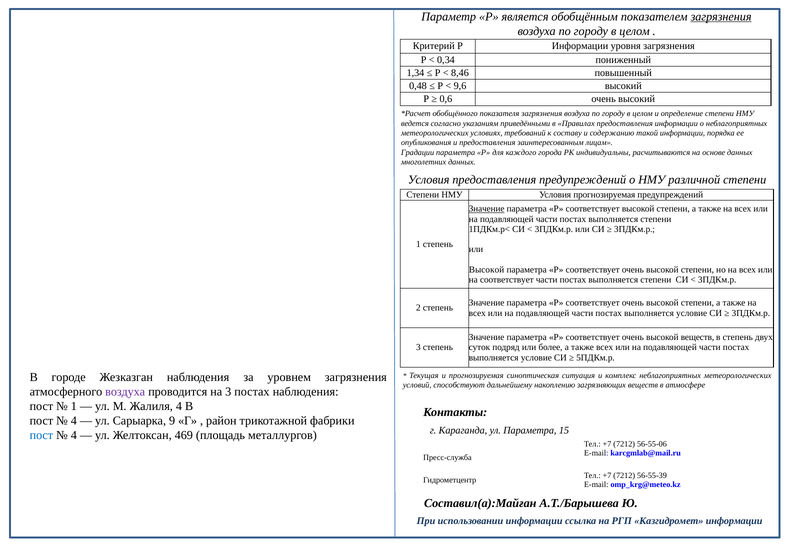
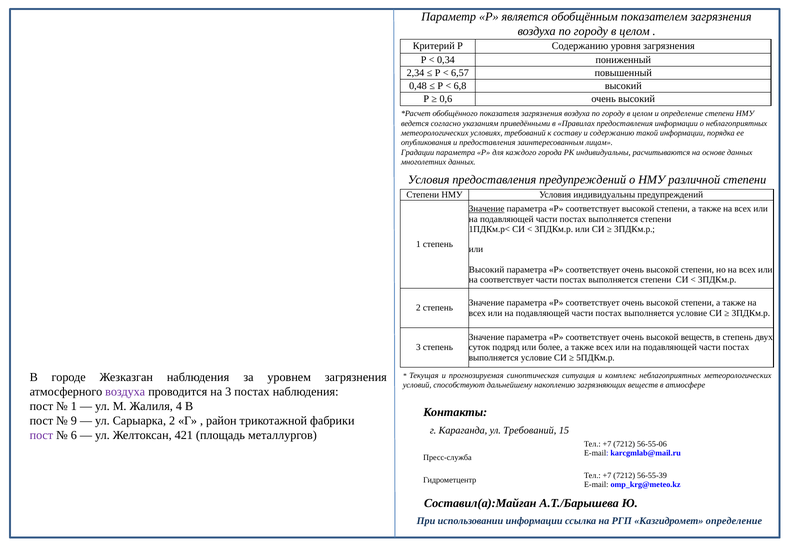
загрязнения at (721, 17) underline: present -> none
Р Информации: Информации -> Содержанию
1,34: 1,34 -> 2,34
8,46: 8,46 -> 6,57
9,6: 9,6 -> 6,8
Условия прогнозируемая: прогнозируемая -> индивидуальны
Высокой at (487, 270): Высокой -> Высокий
4 at (74, 421): 4 -> 9
Сарыарка 9: 9 -> 2
ул Параметра: Параметра -> Требований
пост at (41, 435) colour: blue -> purple
4 at (74, 435): 4 -> 6
469: 469 -> 421
Казгидромет информации: информации -> определение
